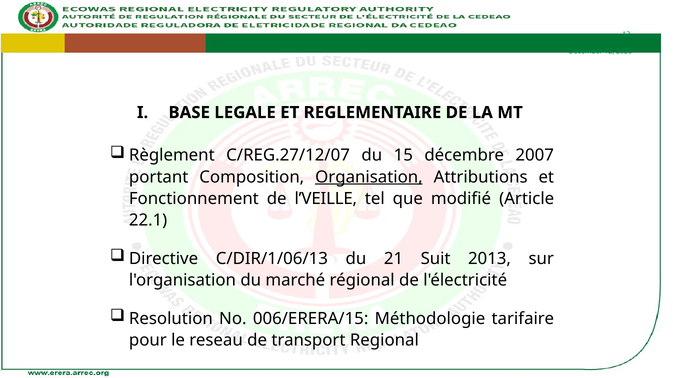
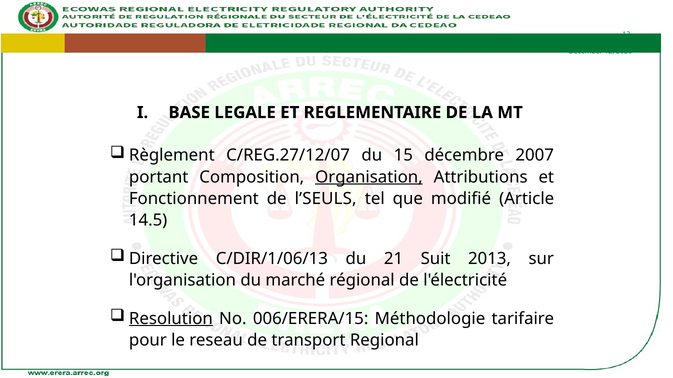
l’VEILLE: l’VEILLE -> l’SEULS
22.1: 22.1 -> 14.5
Resolution underline: none -> present
